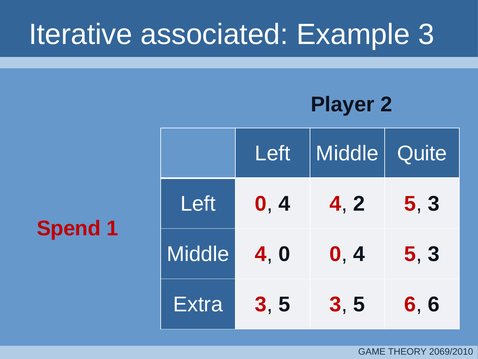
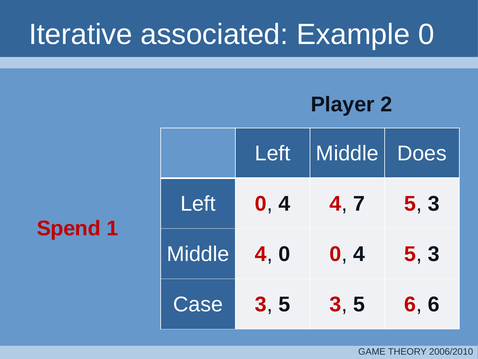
Example 3: 3 -> 0
Quite: Quite -> Does
4 2: 2 -> 7
Extra: Extra -> Case
2069/2010: 2069/2010 -> 2006/2010
